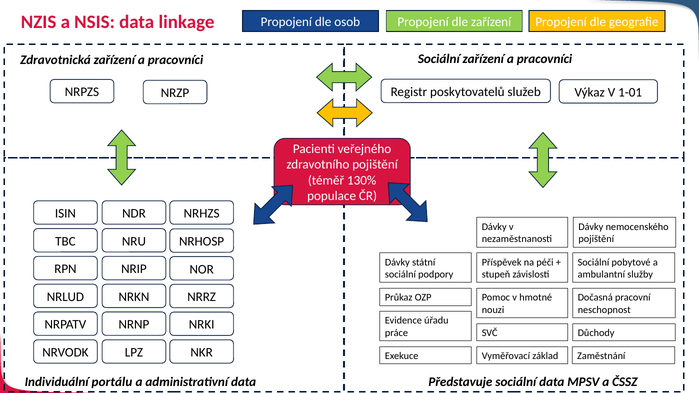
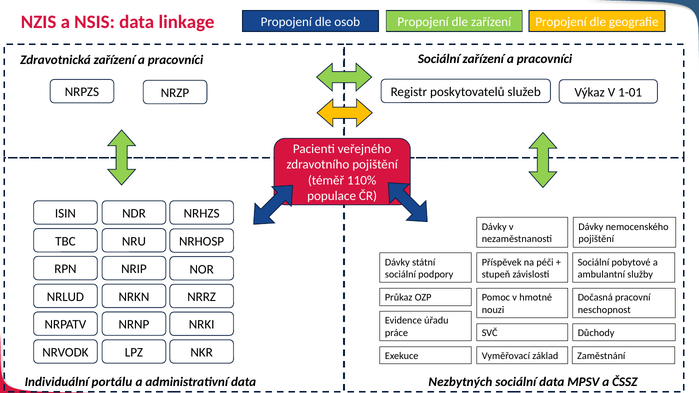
130%: 130% -> 110%
Představuje: Představuje -> Nezbytných
